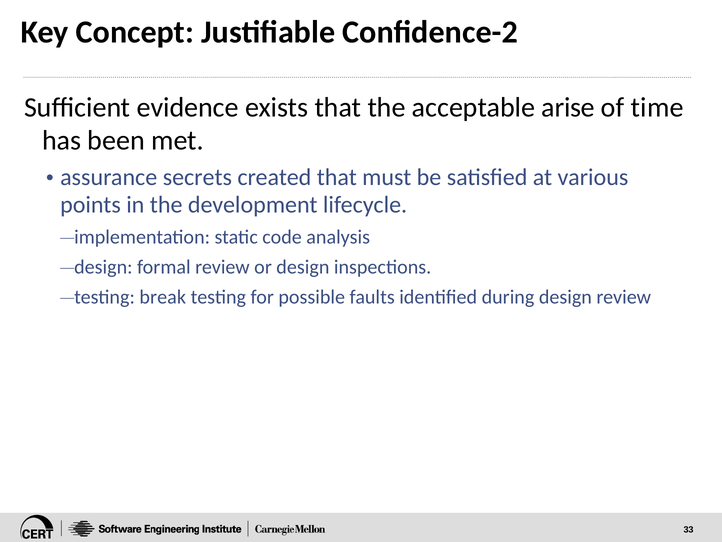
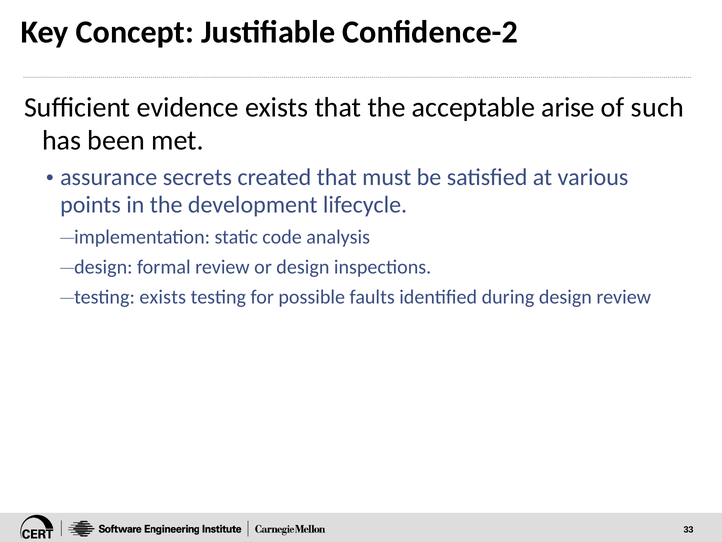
time: time -> such
testing break: break -> exists
